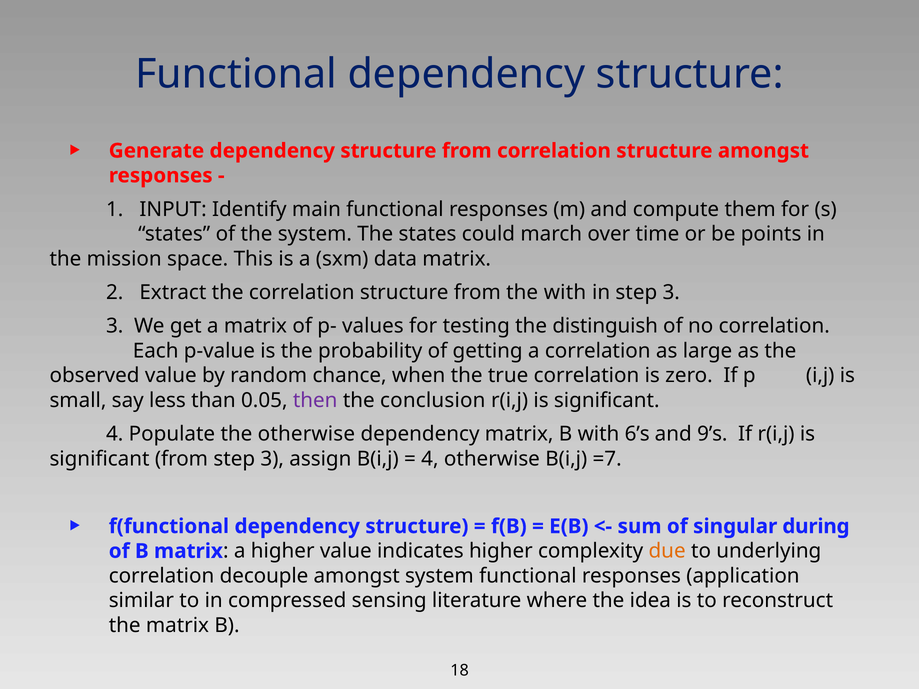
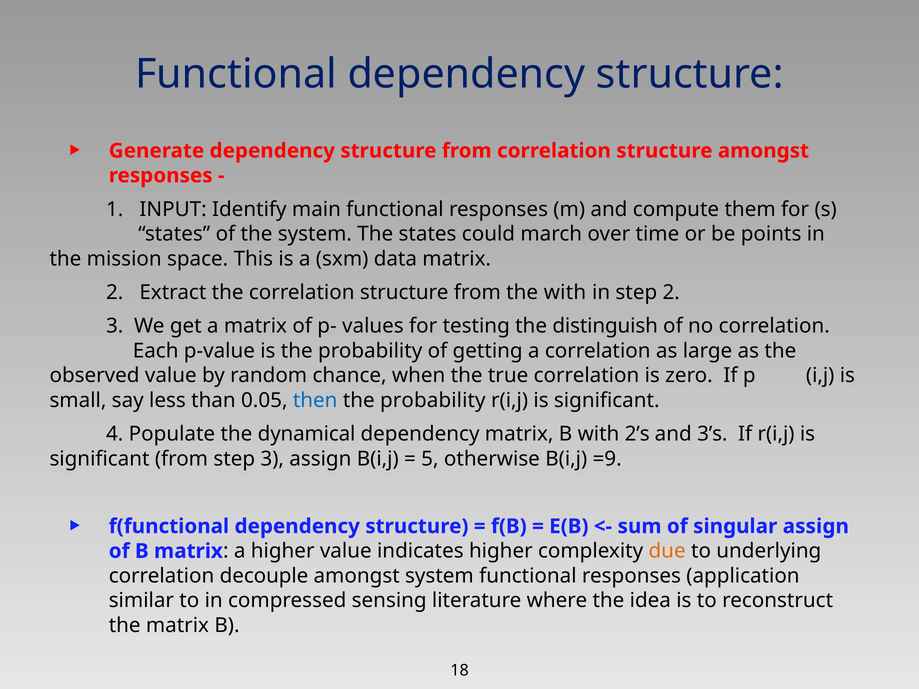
in step 3: 3 -> 2
then colour: purple -> blue
conclusion at (433, 401): conclusion -> probability
the otherwise: otherwise -> dynamical
6’s: 6’s -> 2’s
9’s: 9’s -> 3’s
4 at (430, 459): 4 -> 5
=7: =7 -> =9
singular during: during -> assign
